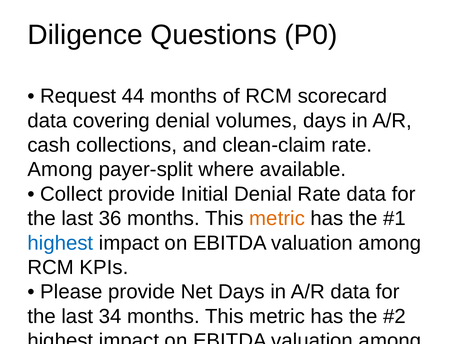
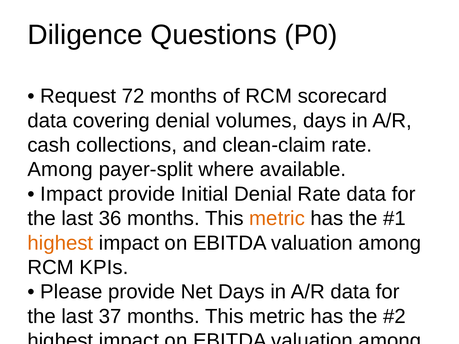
44: 44 -> 72
Collect at (71, 194): Collect -> Impact
highest at (60, 243) colour: blue -> orange
34: 34 -> 37
